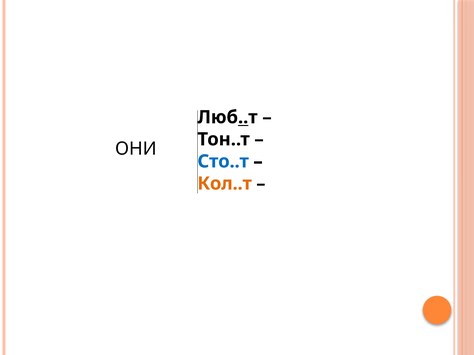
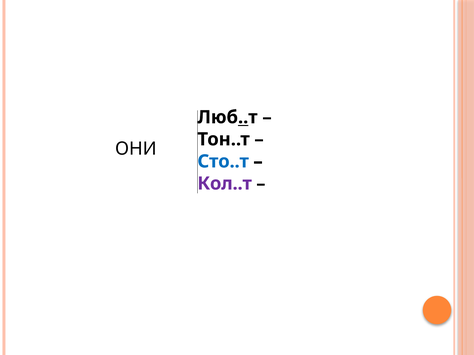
Кол..т colour: orange -> purple
